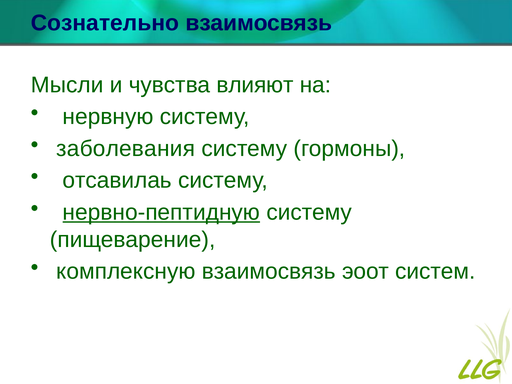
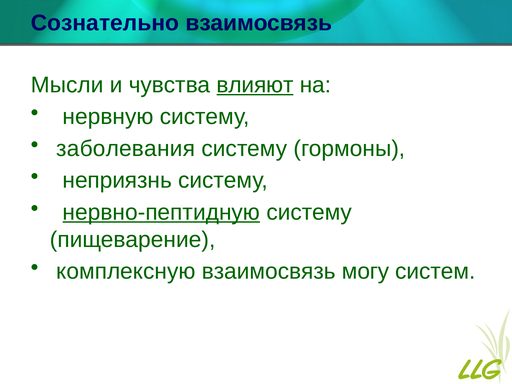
влияют underline: none -> present
отсавилаь: отсавилаь -> неприязнь
эоот: эоот -> могу
